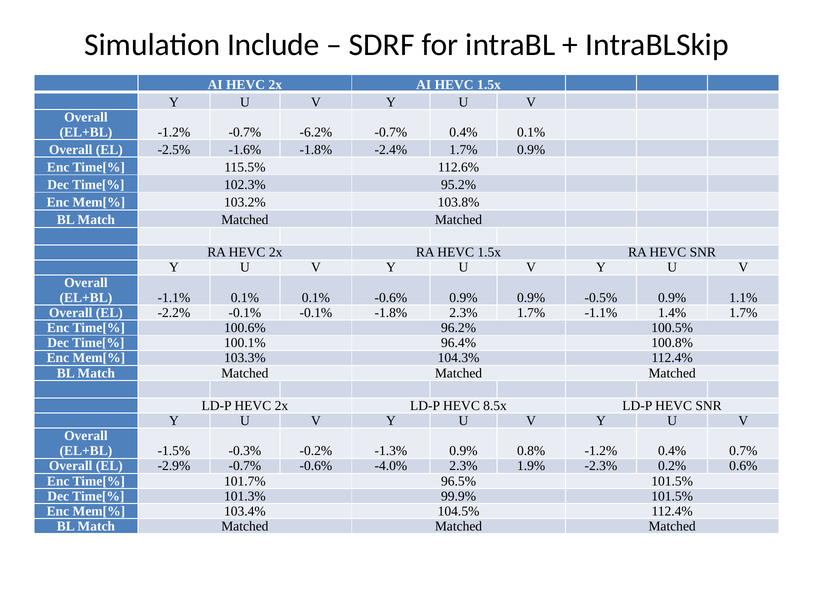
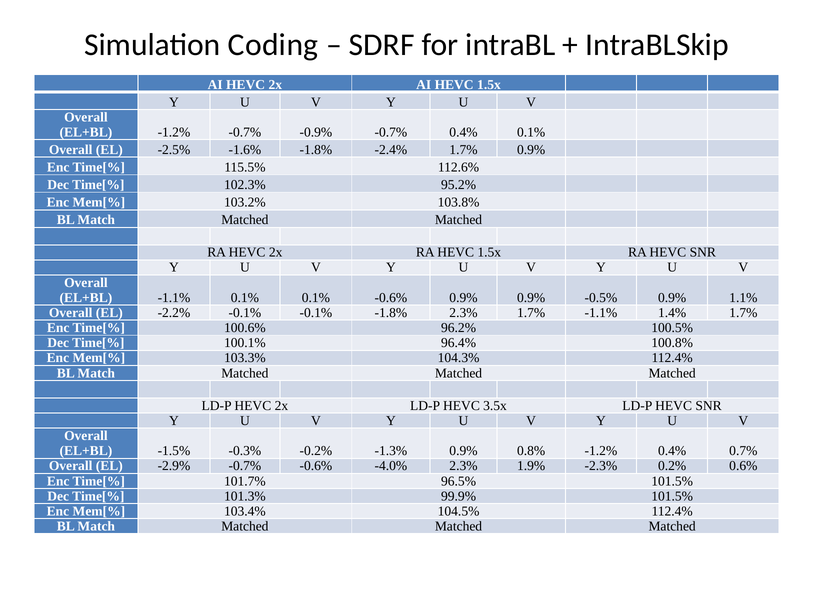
Include: Include -> Coding
-6.2%: -6.2% -> -0.9%
8.5x: 8.5x -> 3.5x
